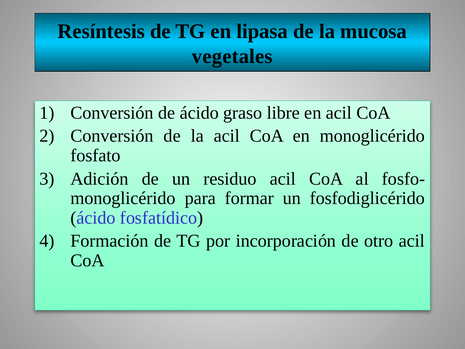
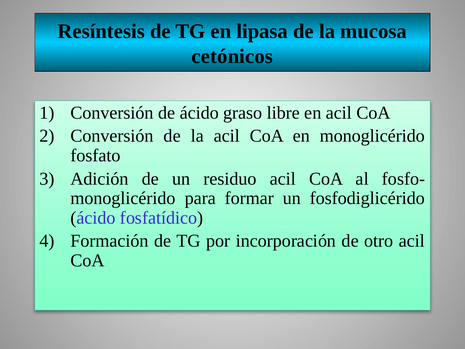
vegetales: vegetales -> cetónicos
